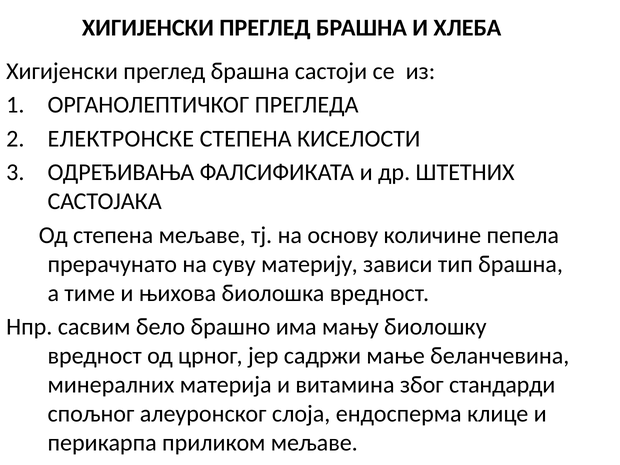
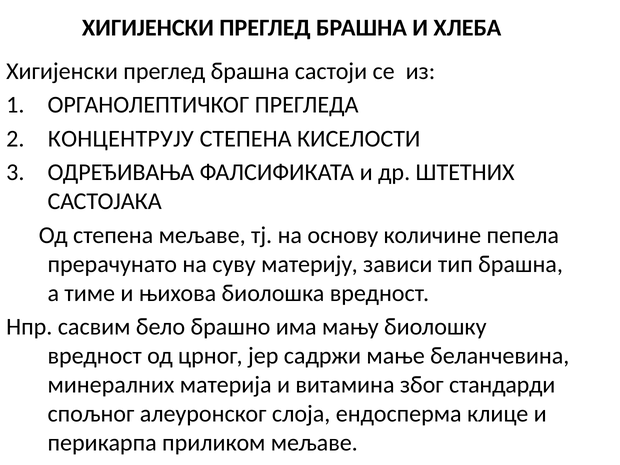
ЕЛЕКТРОНСКЕ: ЕЛЕКТРОНСКЕ -> КОНЦЕНТРУЈУ
